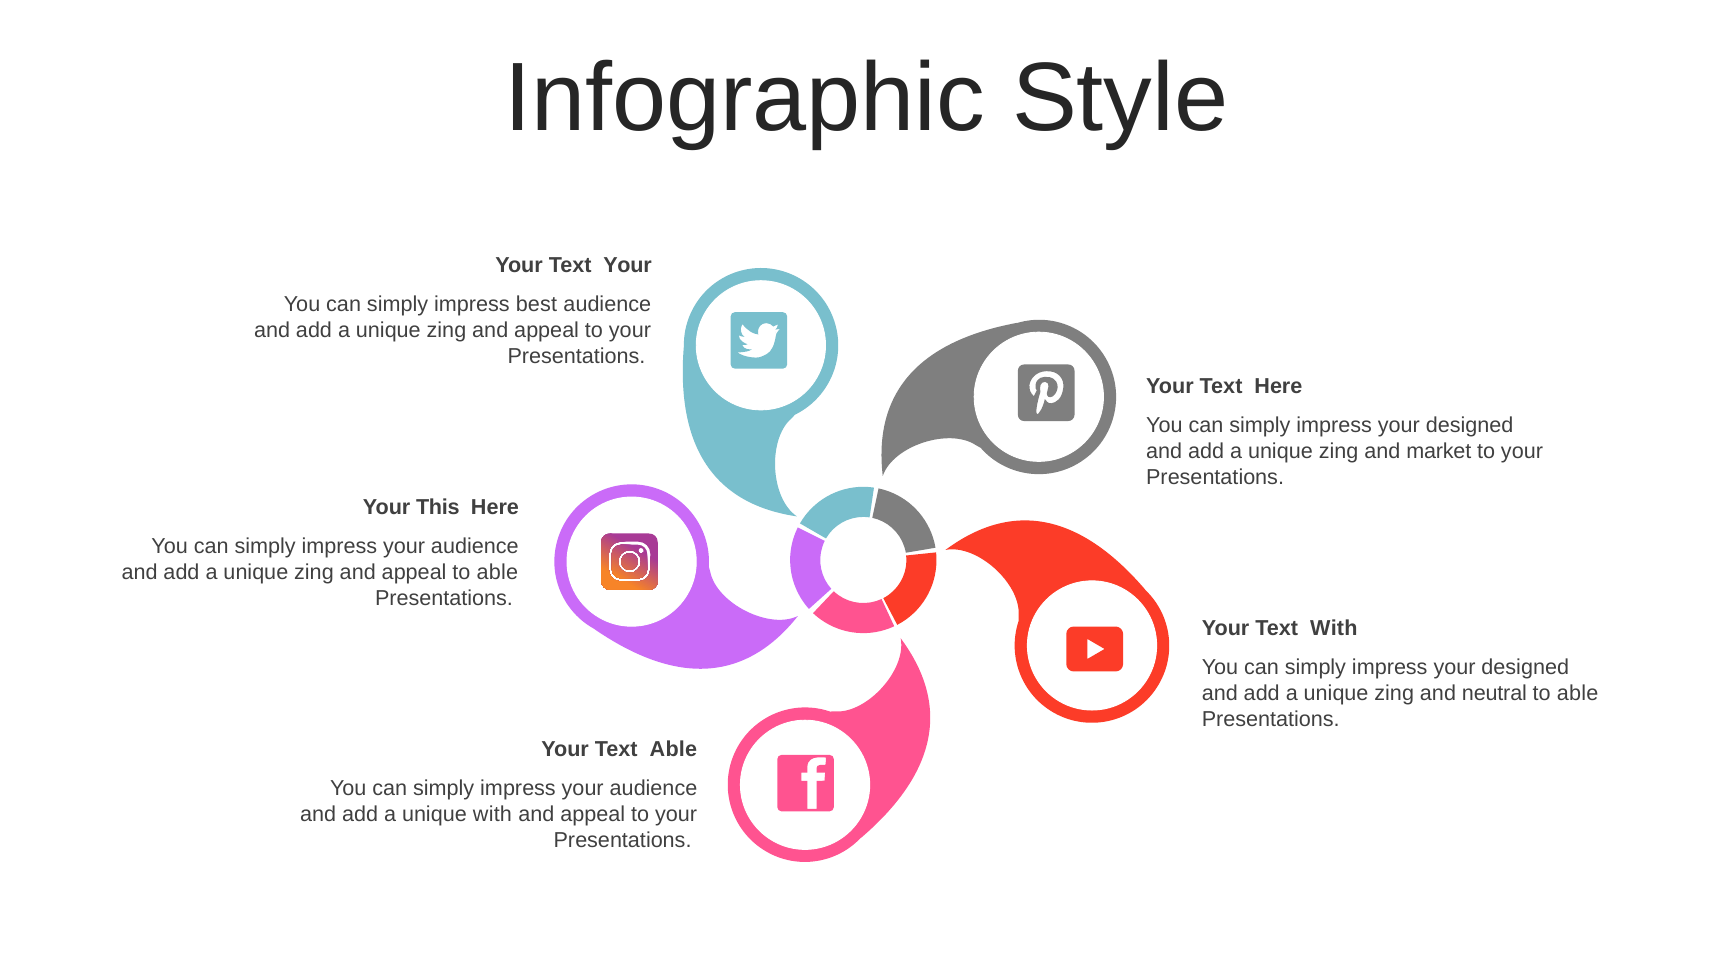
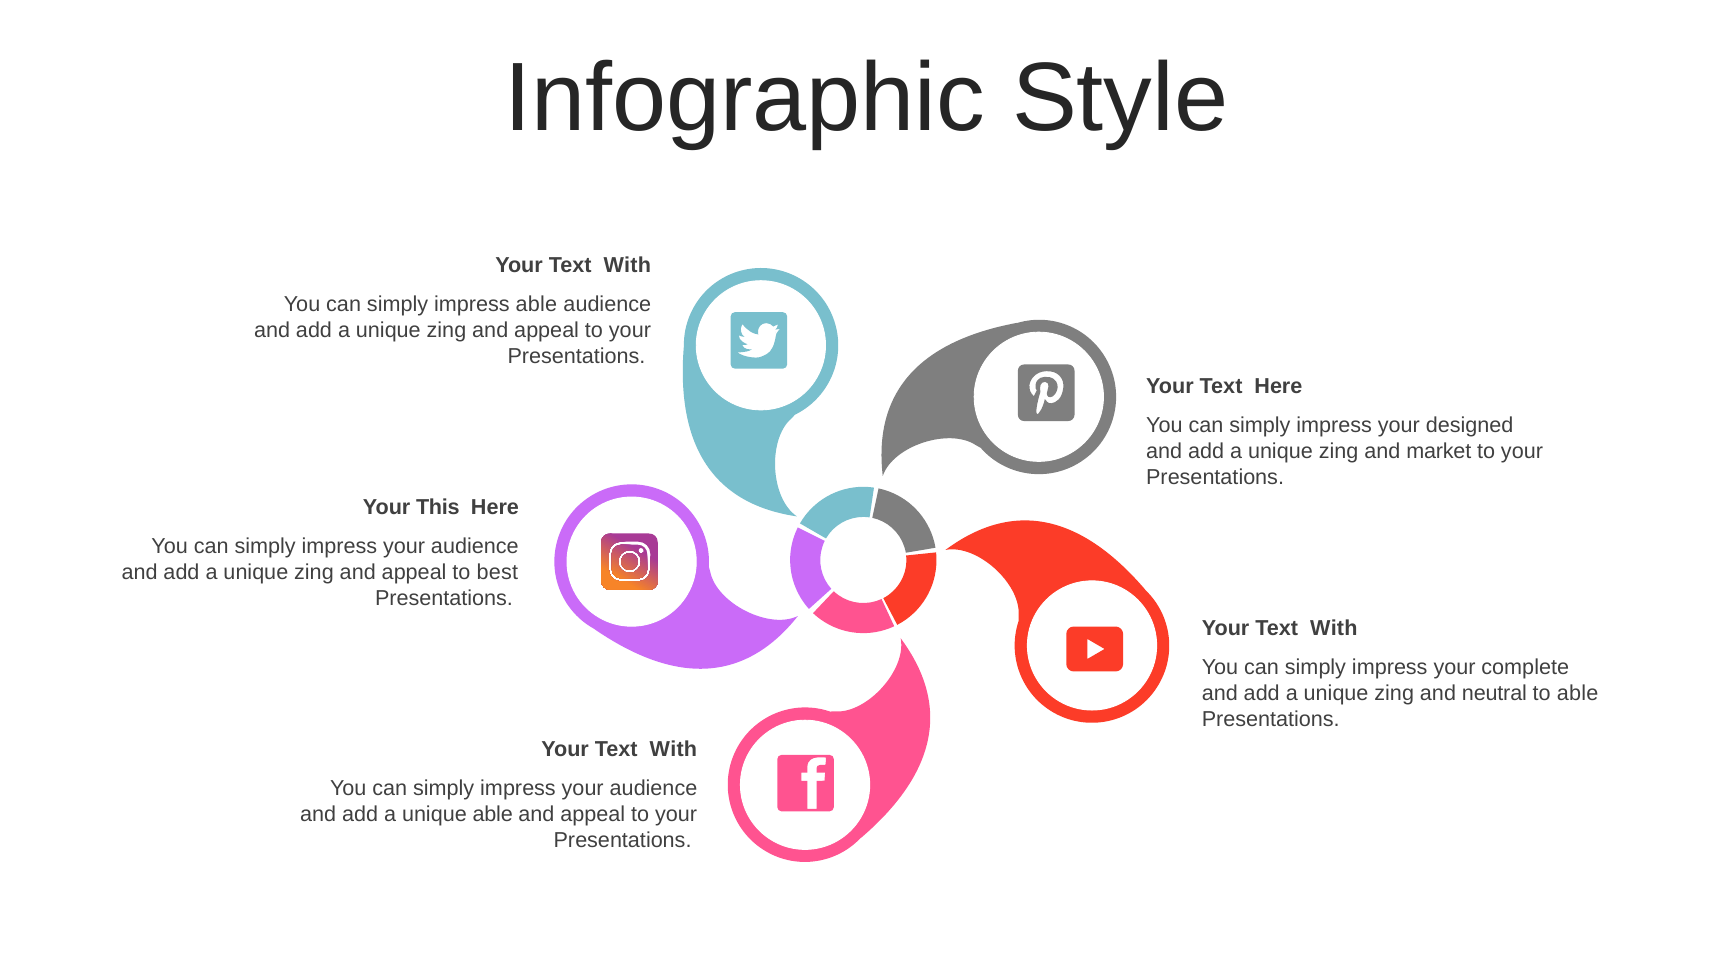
Your at (628, 265): Your -> With
impress best: best -> able
appeal to able: able -> best
designed at (1525, 668): designed -> complete
Able at (673, 750): Able -> With
unique with: with -> able
